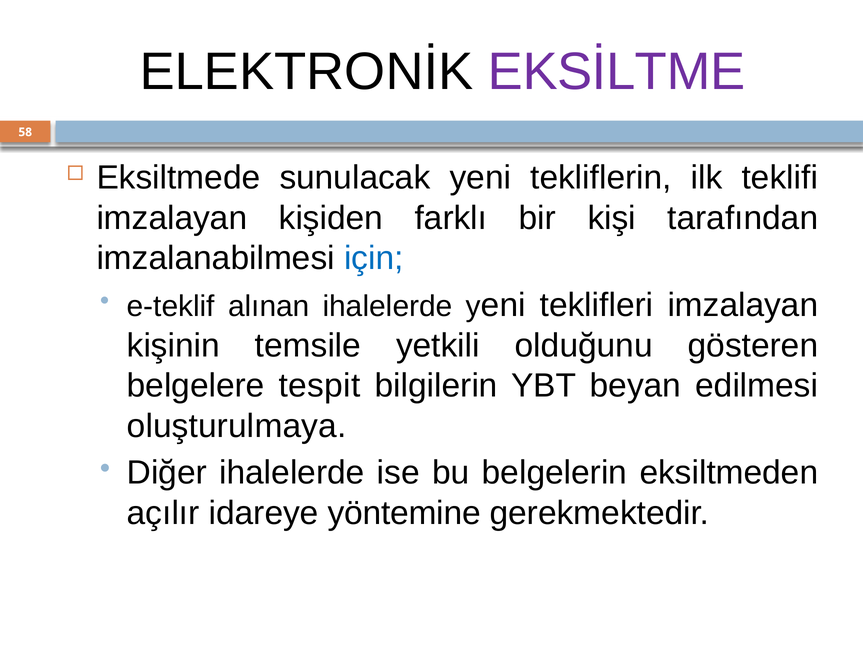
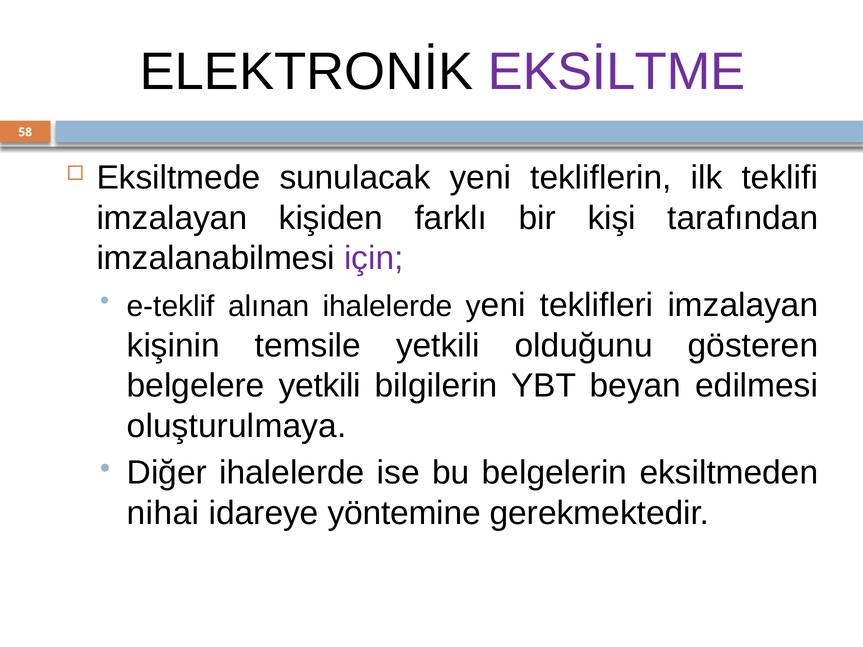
için colour: blue -> purple
belgelere tespit: tespit -> yetkili
açılır: açılır -> nihai
